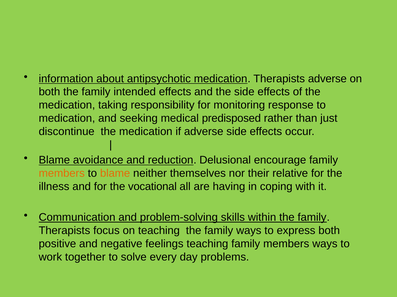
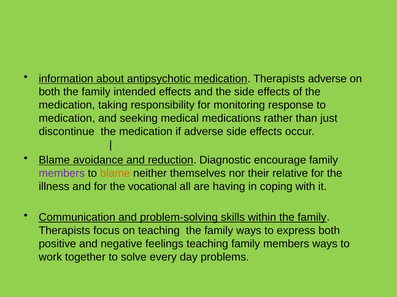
predisposed: predisposed -> medications
Delusional: Delusional -> Diagnostic
members at (62, 174) colour: orange -> purple
